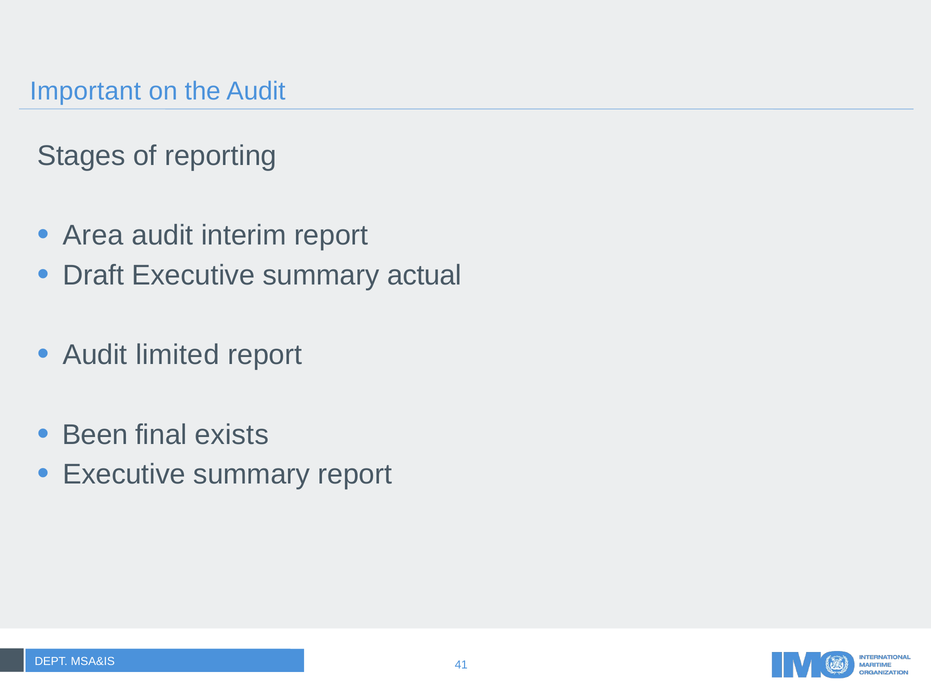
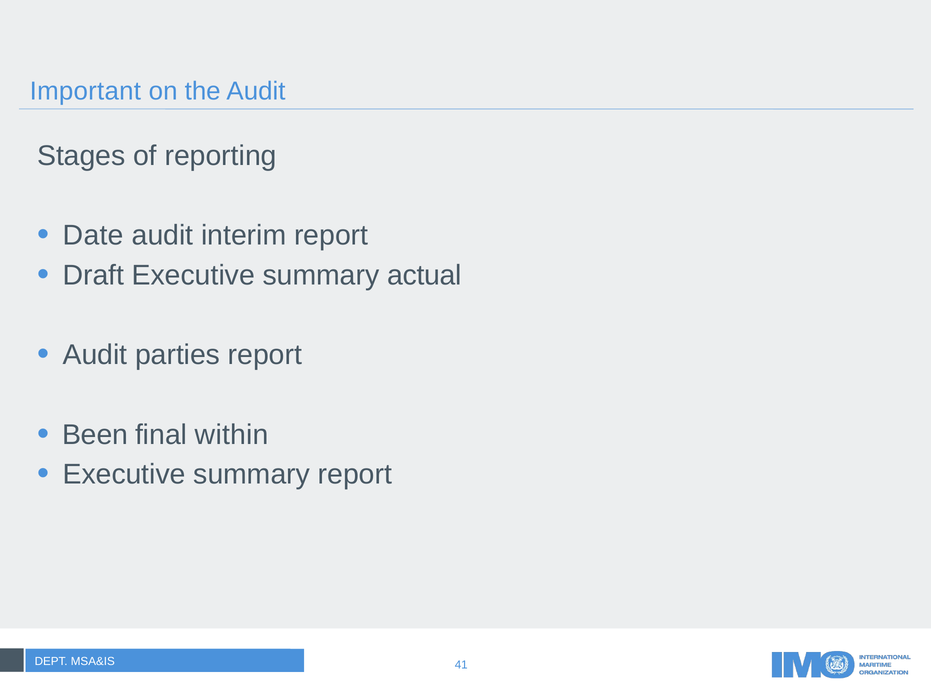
Area: Area -> Date
limited: limited -> parties
exists: exists -> within
